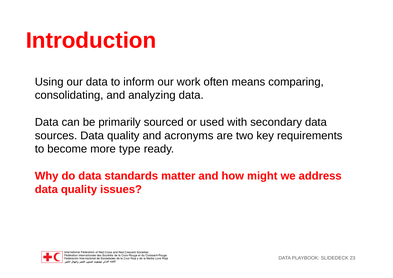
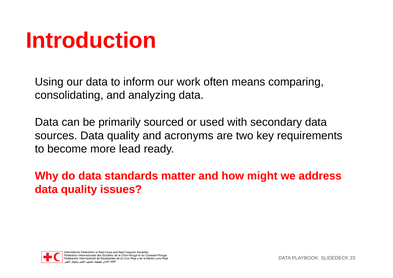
type: type -> lead
